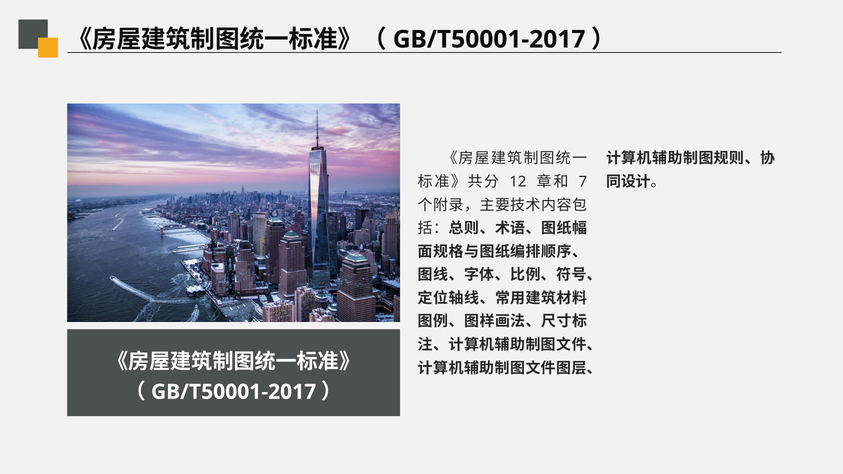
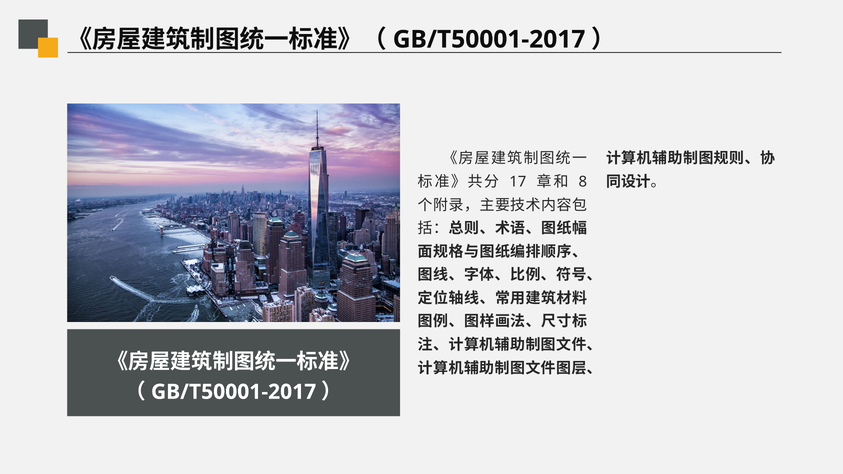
12: 12 -> 17
7: 7 -> 8
